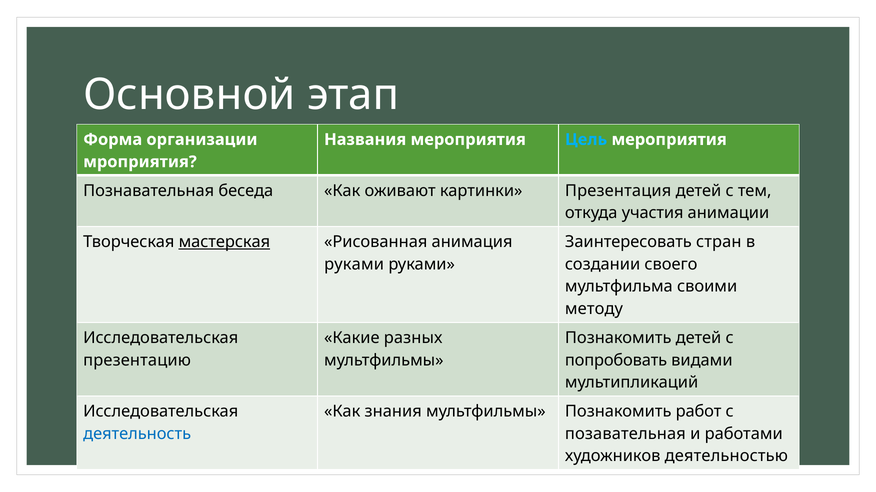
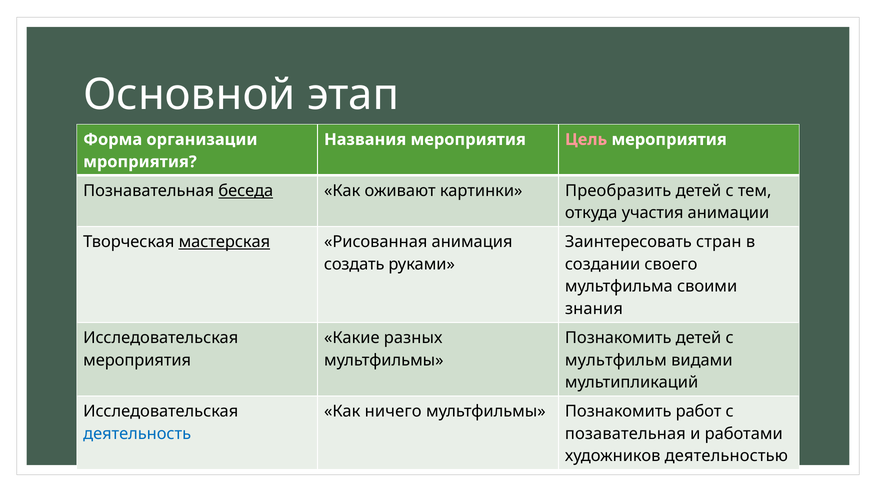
Цель colour: light blue -> pink
беседа underline: none -> present
Презентация: Презентация -> Преобразить
руками at (354, 265): руками -> создать
методу: методу -> знания
презентацию at (137, 361): презентацию -> мероприятия
попробовать: попробовать -> мультфильм
знания: знания -> ничего
